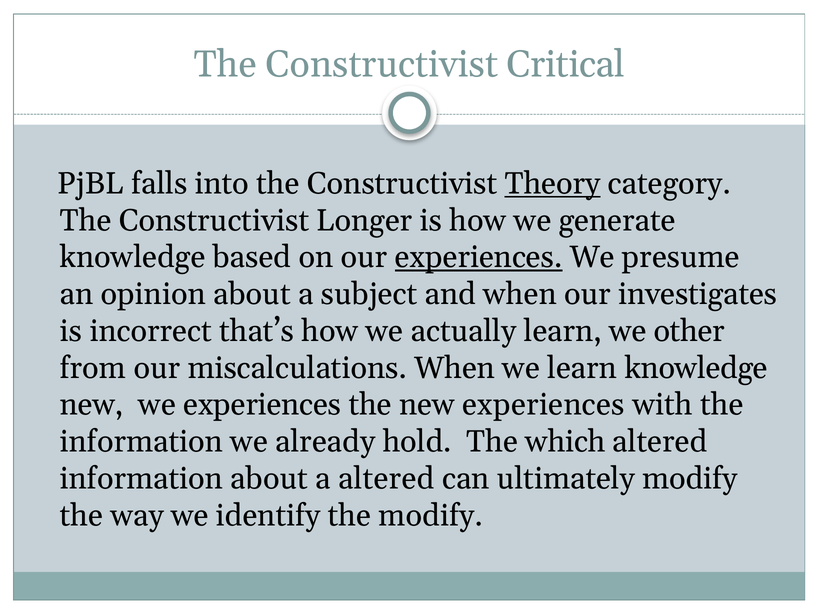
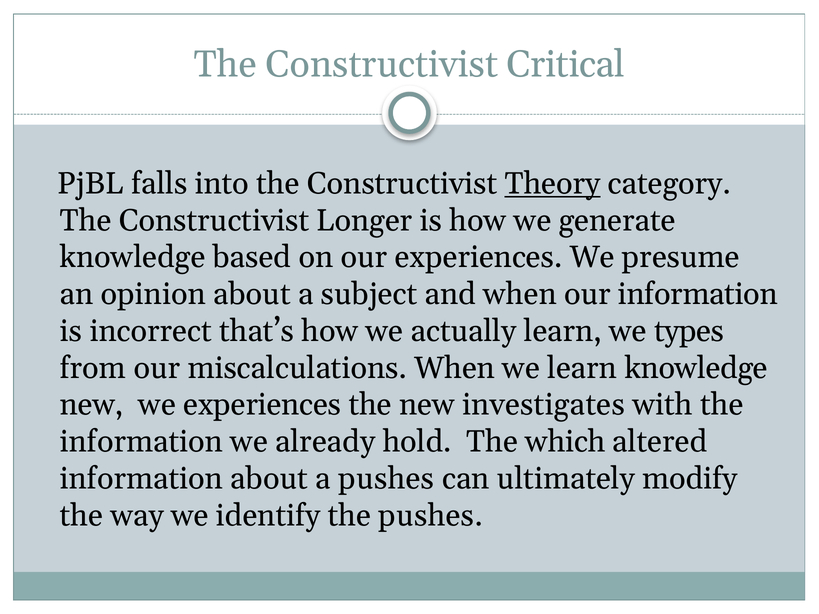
experiences at (479, 257) underline: present -> none
our investigates: investigates -> information
other: other -> types
new experiences: experiences -> investigates
a altered: altered -> pushes
the modify: modify -> pushes
